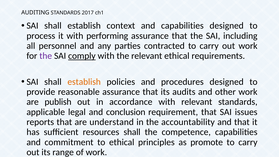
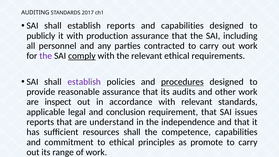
establish context: context -> reports
process: process -> publicly
performing: performing -> production
establish at (84, 82) colour: orange -> purple
procedures underline: none -> present
publish: publish -> inspect
accountability: accountability -> independence
